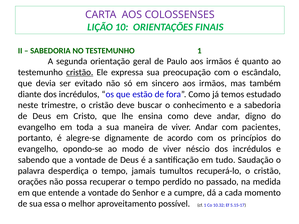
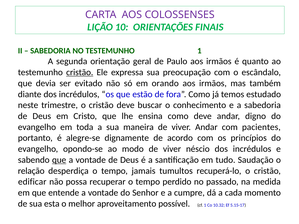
sincero: sincero -> orando
que at (59, 160) underline: none -> present
palavra: palavra -> relação
orações: orações -> edificar
essa: essa -> esta
